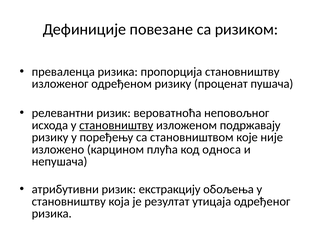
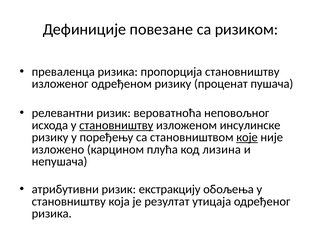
подржавају: подржавају -> инсулинске
које underline: none -> present
односа: односа -> лизина
